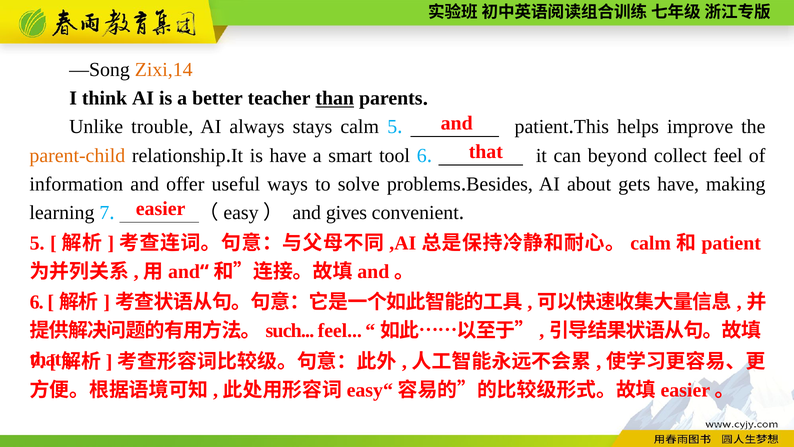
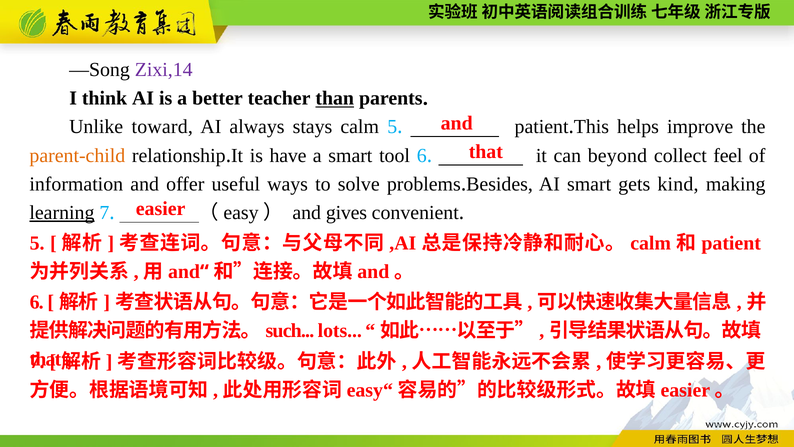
Zixi,14 colour: orange -> purple
trouble: trouble -> toward
AI about: about -> smart
gets have: have -> kind
learning underline: none -> present
feel at (340, 330): feel -> lots
